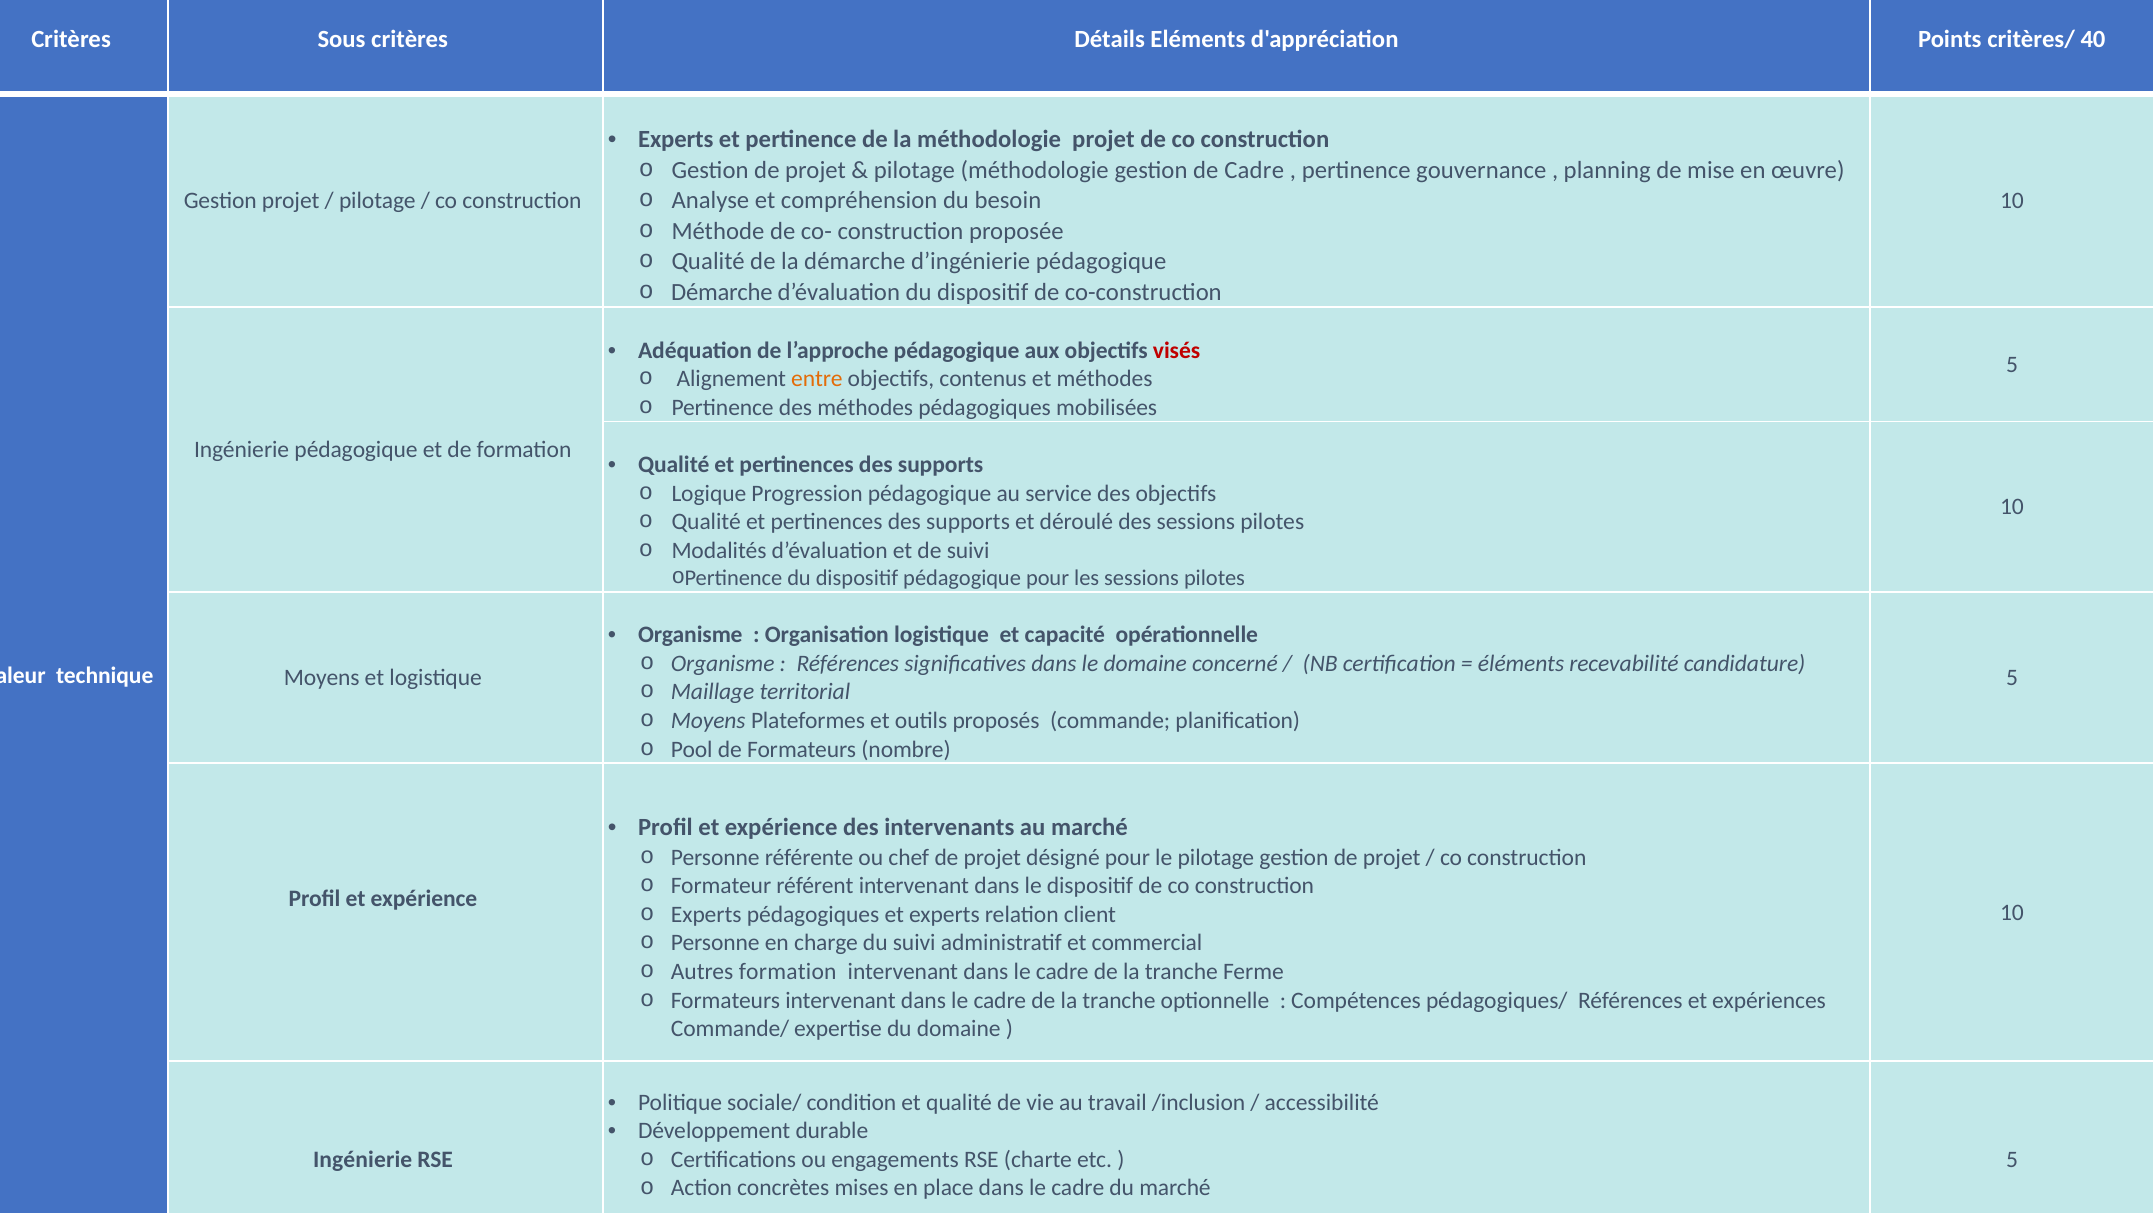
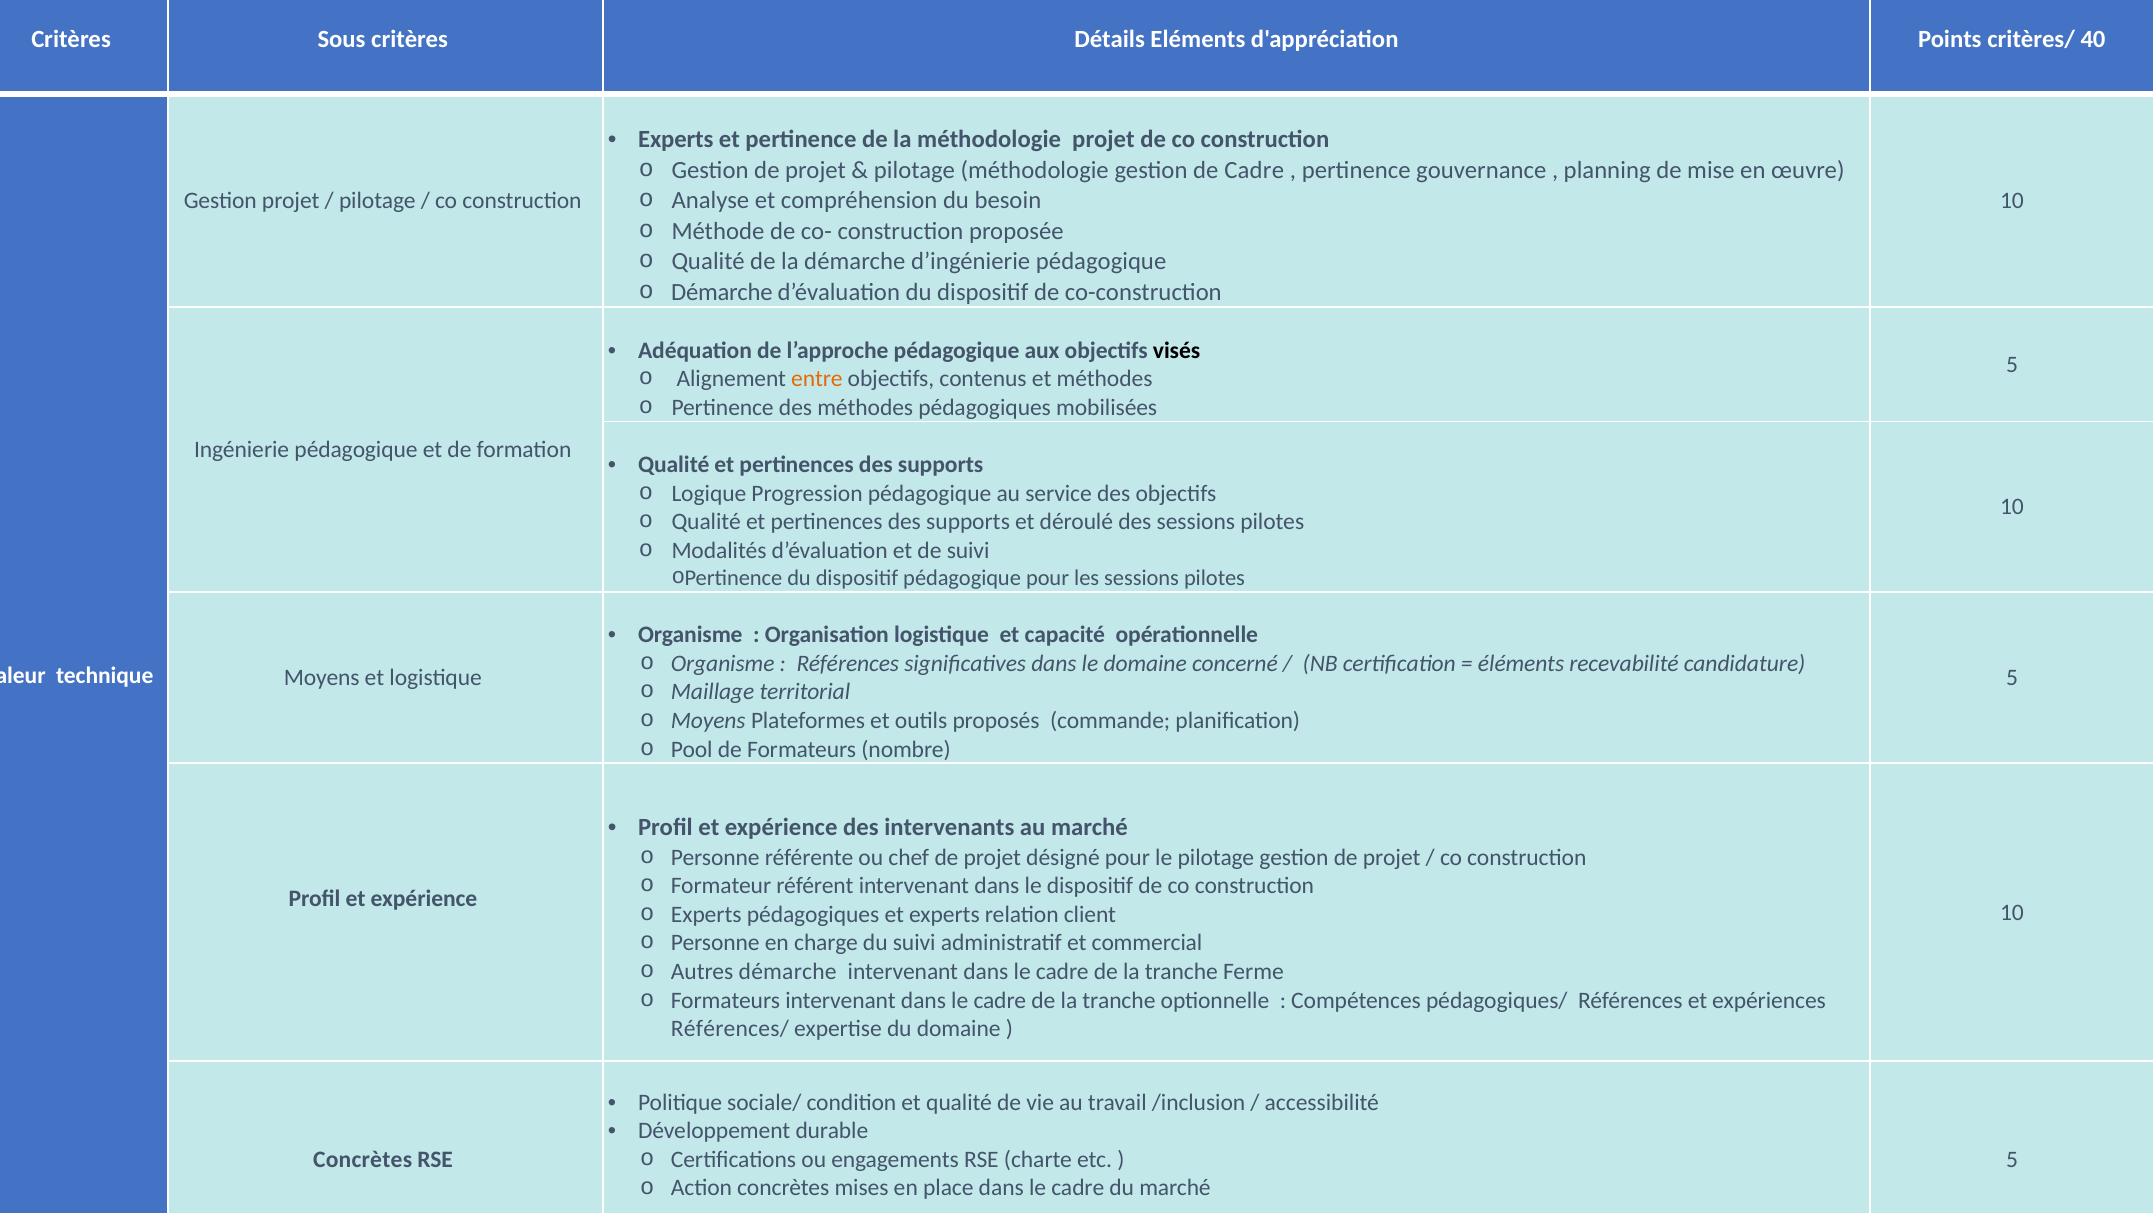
visés colour: red -> black
Autres formation: formation -> démarche
Commande/: Commande/ -> Références/
Ingénierie at (363, 1159): Ingénierie -> Concrètes
